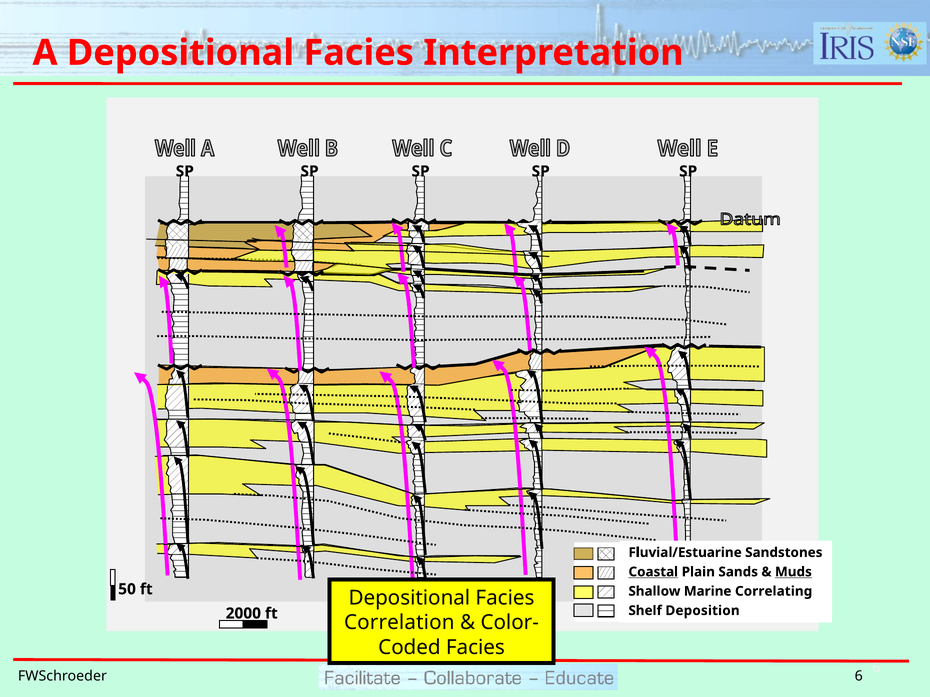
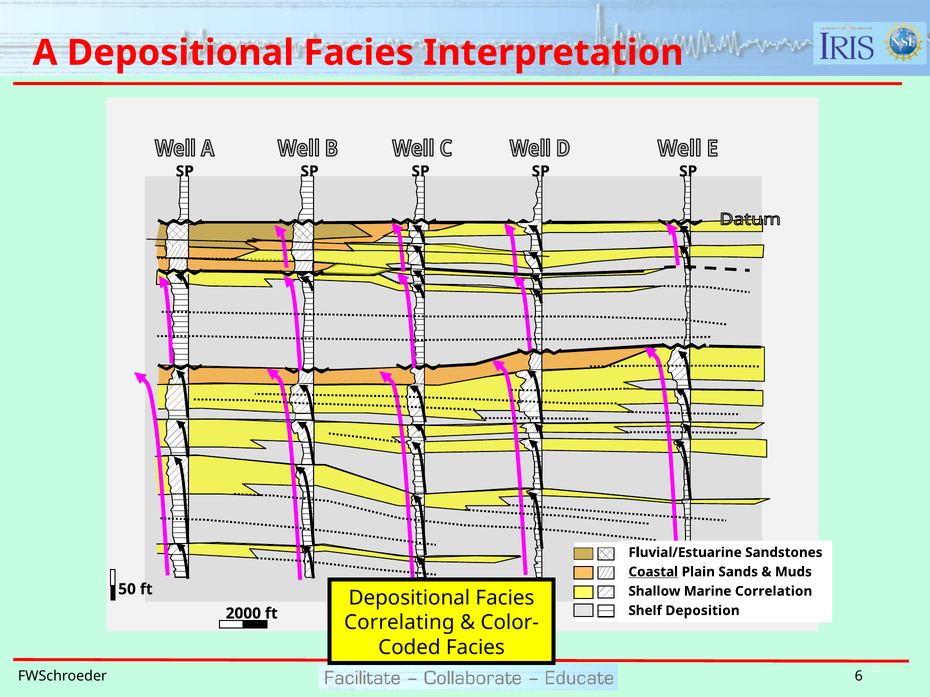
Muds underline: present -> none
Correlating: Correlating -> Correlation
Correlation: Correlation -> Correlating
